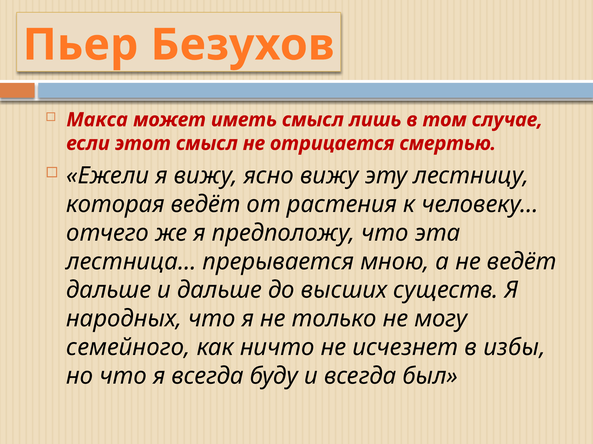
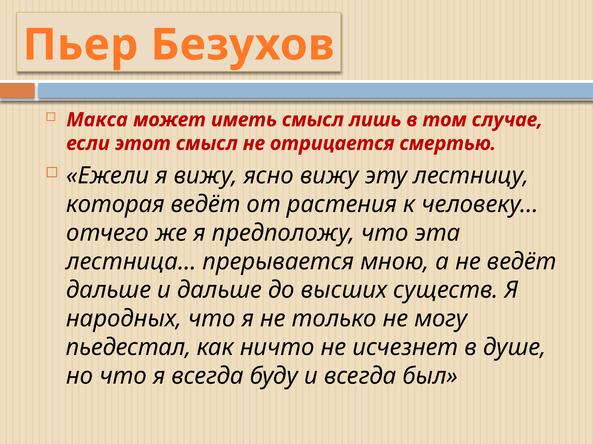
семейного: семейного -> пьедестал
избы: избы -> душе
